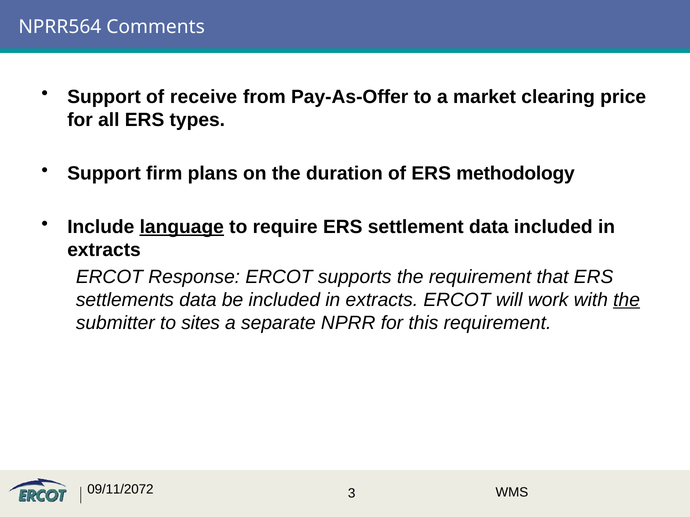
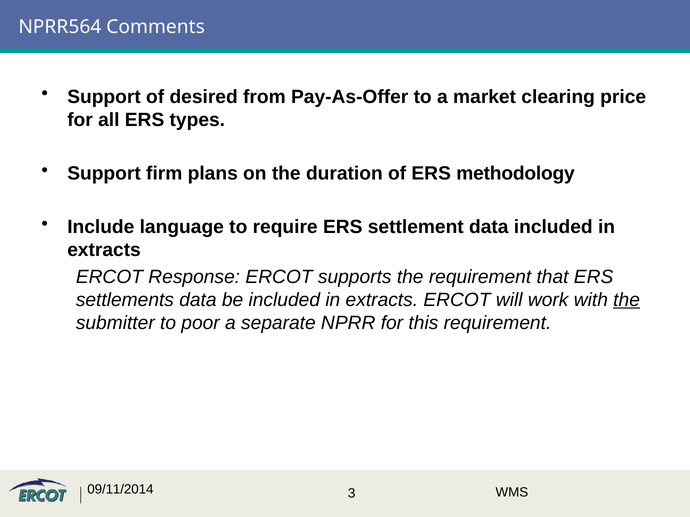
receive: receive -> desired
language underline: present -> none
sites: sites -> poor
09/11/2072: 09/11/2072 -> 09/11/2014
